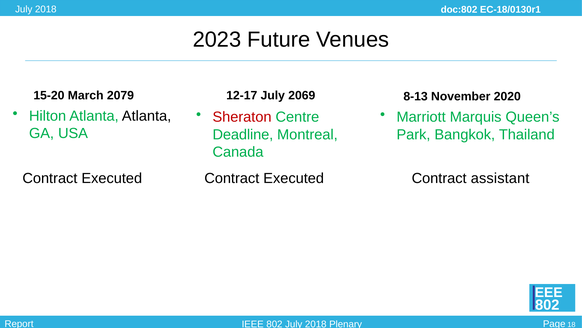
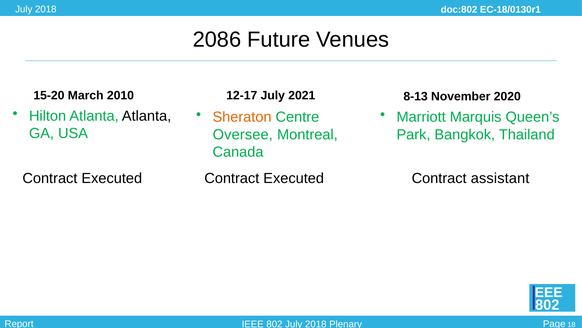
2023: 2023 -> 2086
2079: 2079 -> 2010
2069: 2069 -> 2021
Sheraton colour: red -> orange
Deadline: Deadline -> Oversee
